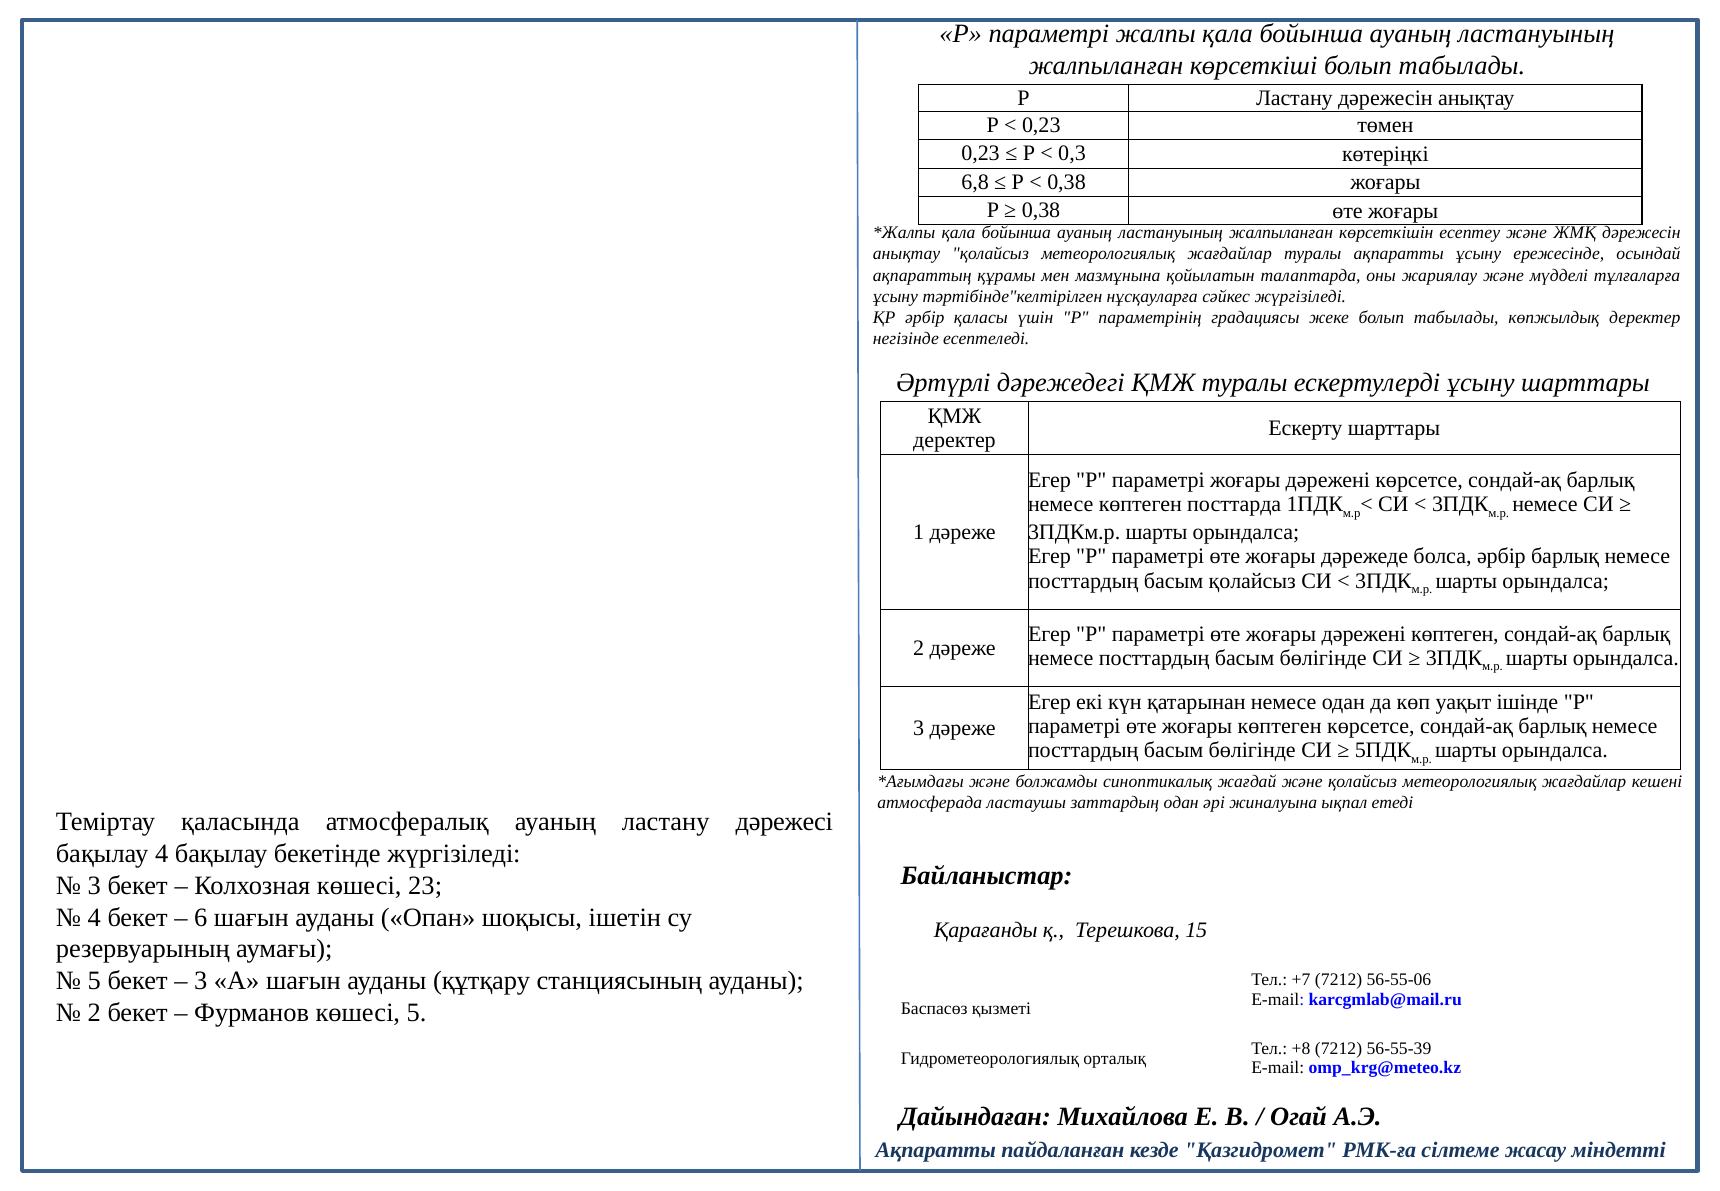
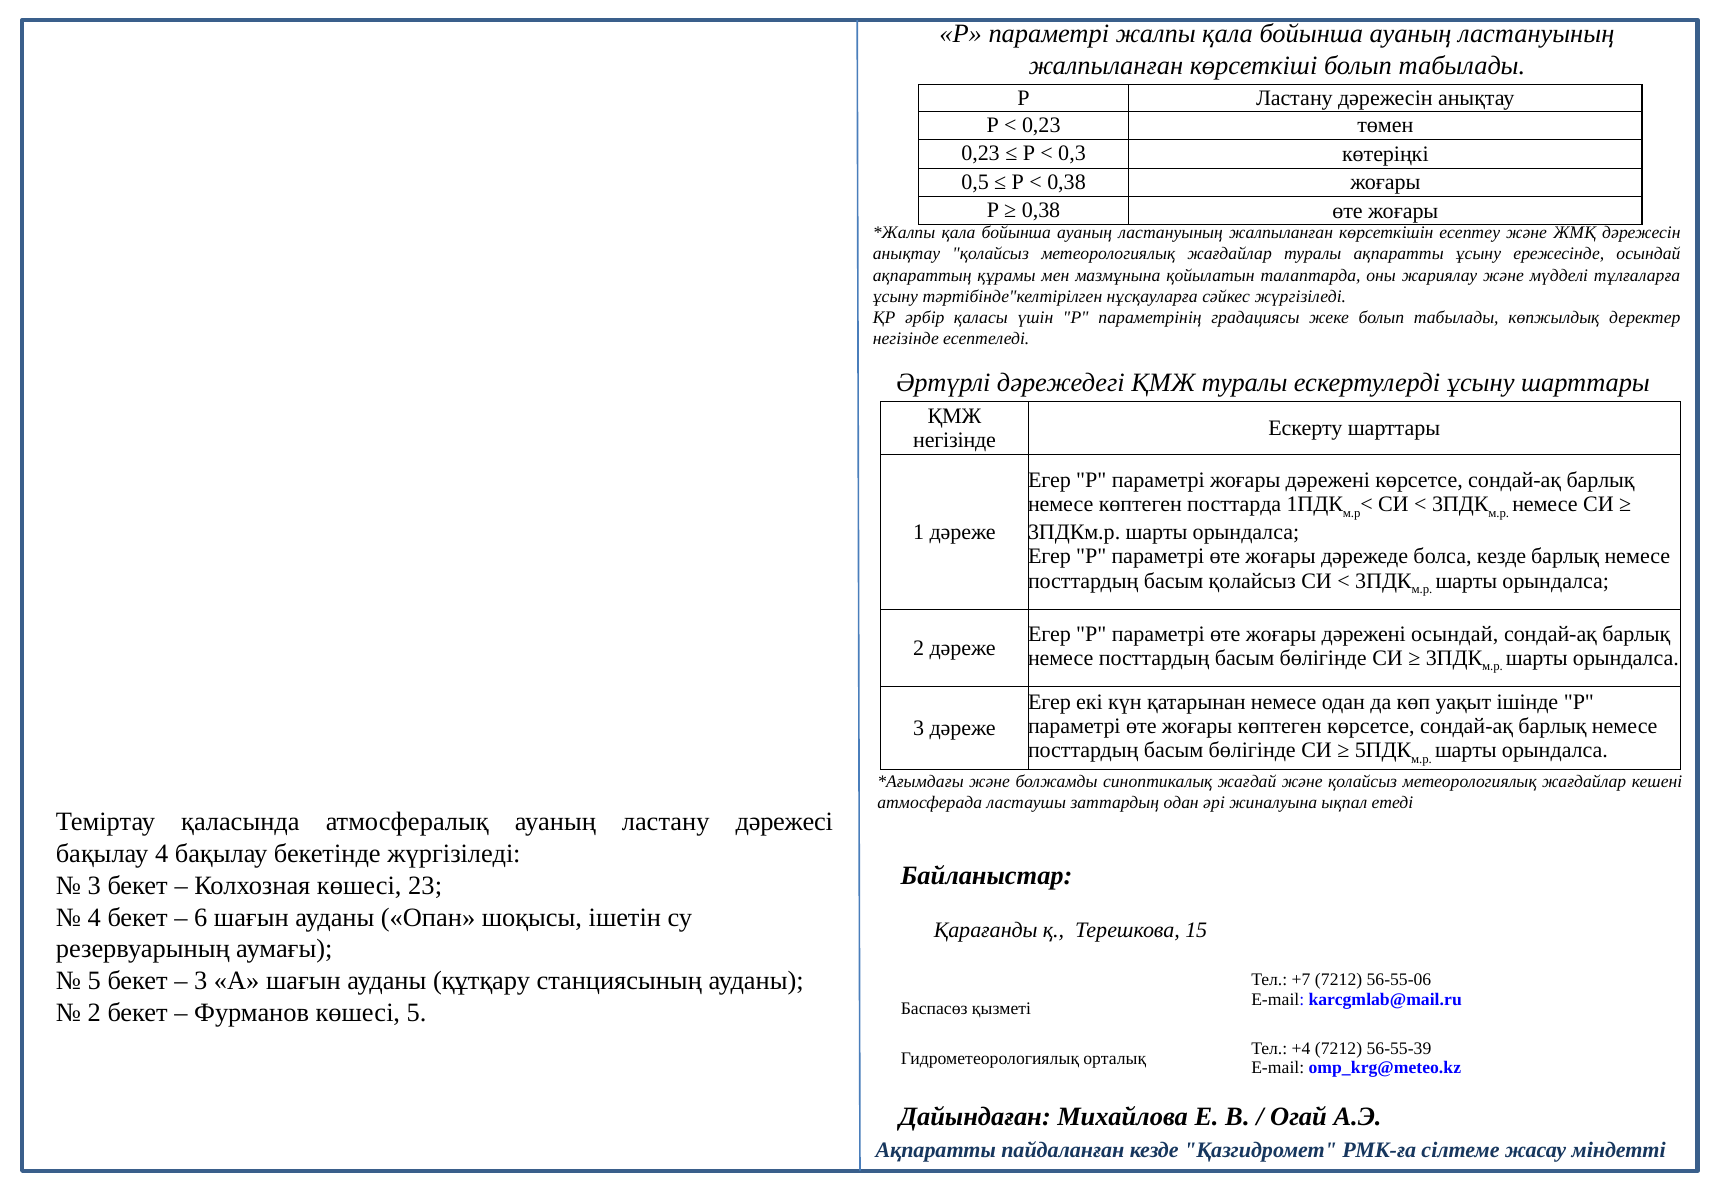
6,8: 6,8 -> 0,5
деректер at (954, 441): деректер -> негізінде
болса әрбір: әрбір -> кезде
дәрежені көптеген: көптеген -> осындай
+8: +8 -> +4
